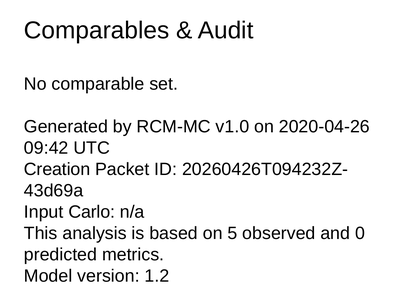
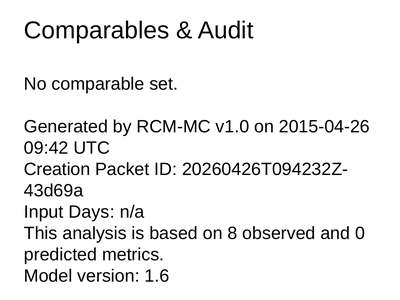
2020-04-26: 2020-04-26 -> 2015-04-26
Carlo: Carlo -> Days
5: 5 -> 8
1.2: 1.2 -> 1.6
